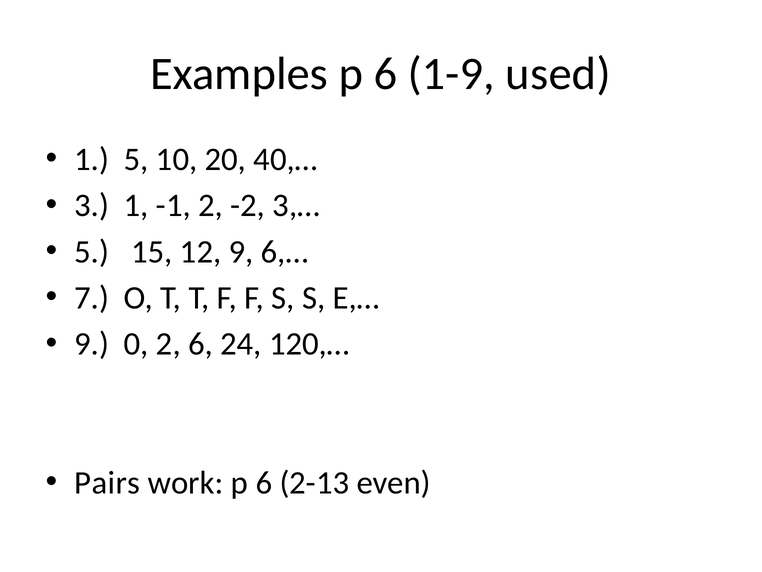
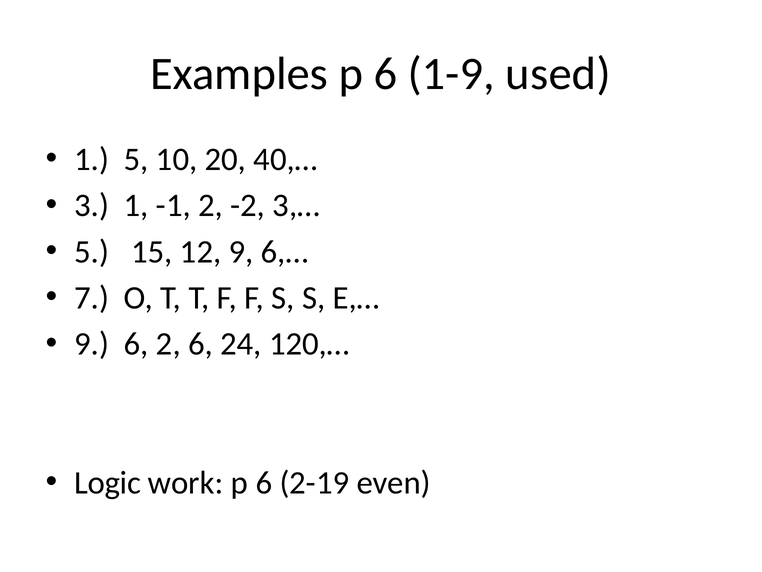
9 0: 0 -> 6
Pairs: Pairs -> Logic
2-13: 2-13 -> 2-19
